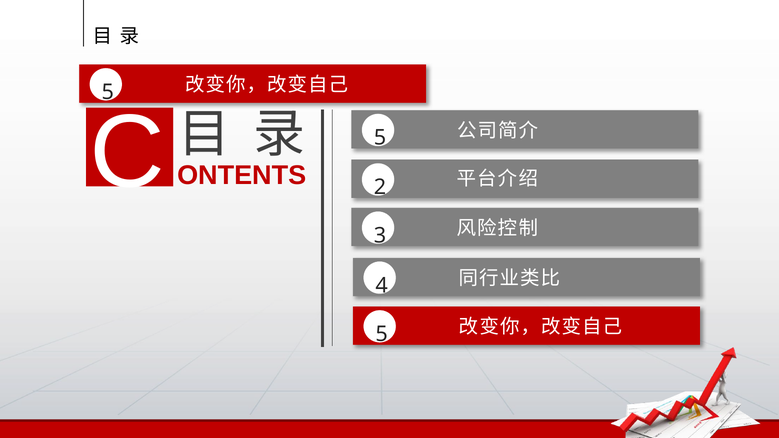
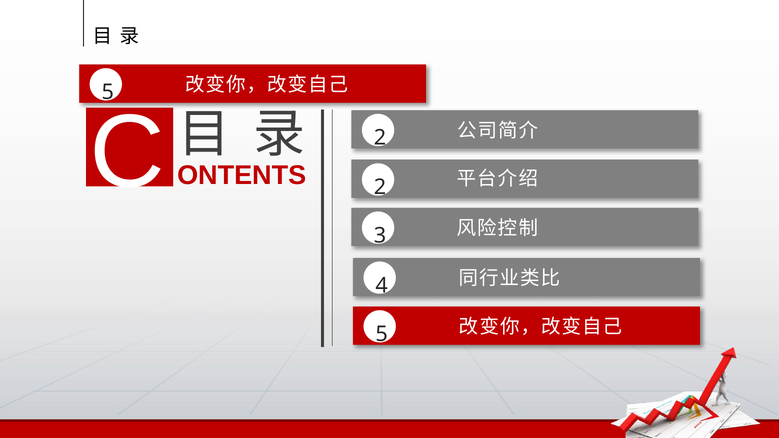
C 5: 5 -> 2
